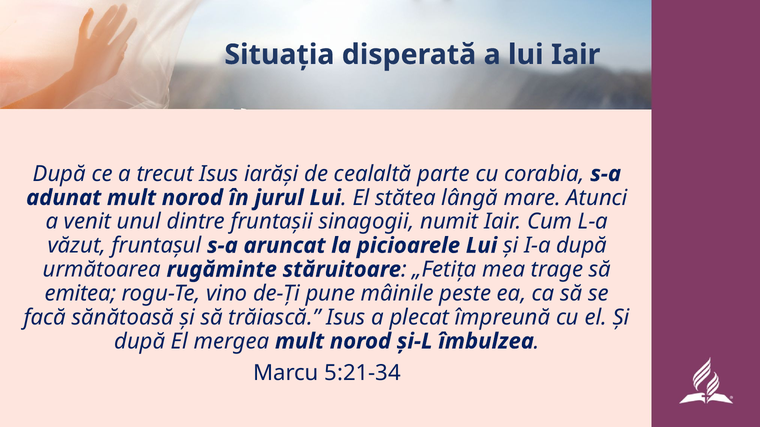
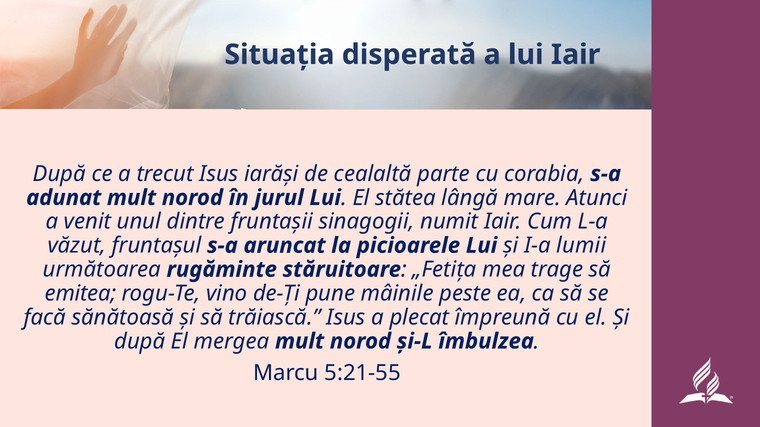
I-a după: după -> lumii
5:21-34: 5:21-34 -> 5:21-55
